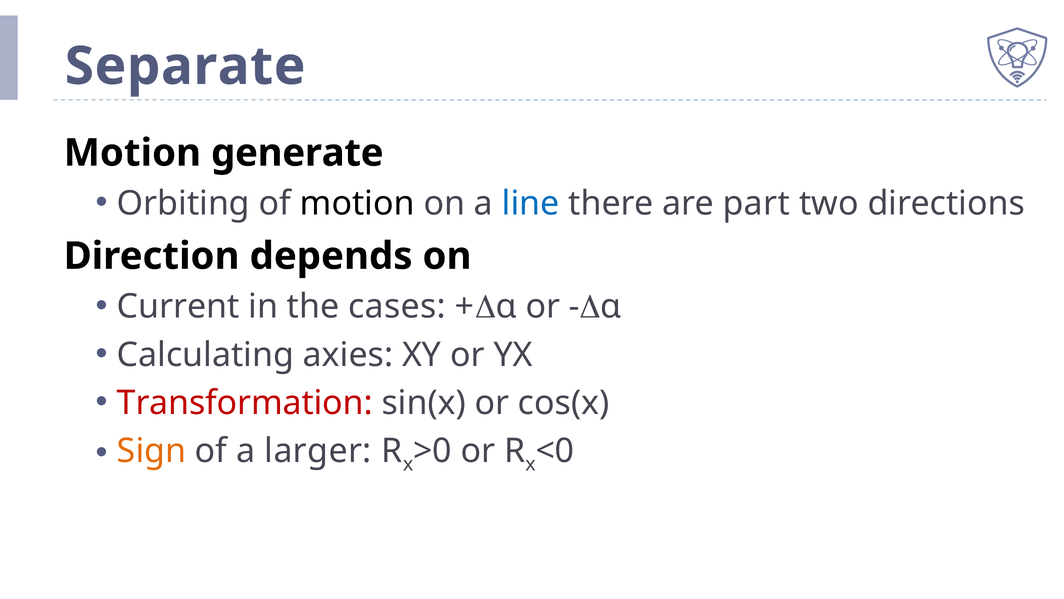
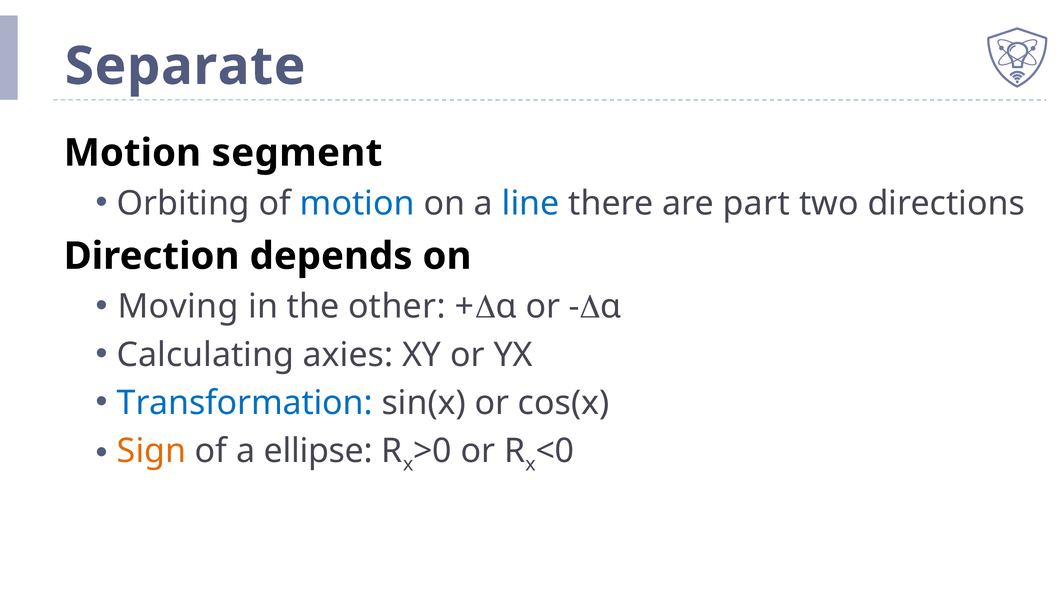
generate: generate -> segment
motion at (357, 203) colour: black -> blue
Current: Current -> Moving
cases: cases -> other
Transformation colour: red -> blue
larger: larger -> ellipse
